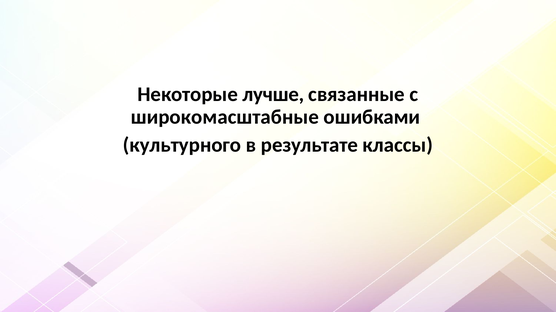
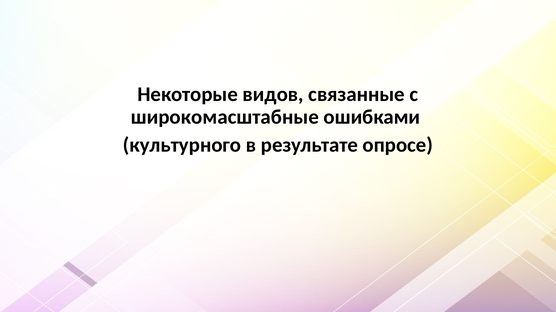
лучше: лучше -> видов
классы: классы -> опросе
